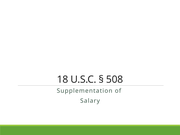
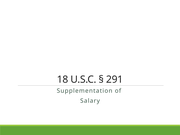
508: 508 -> 291
